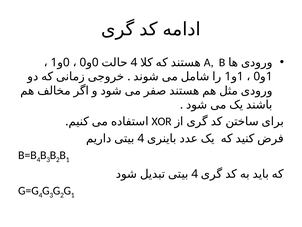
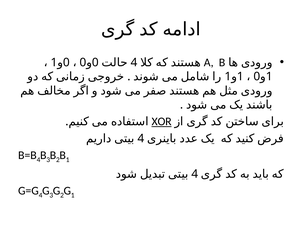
XOR underline: none -> present
